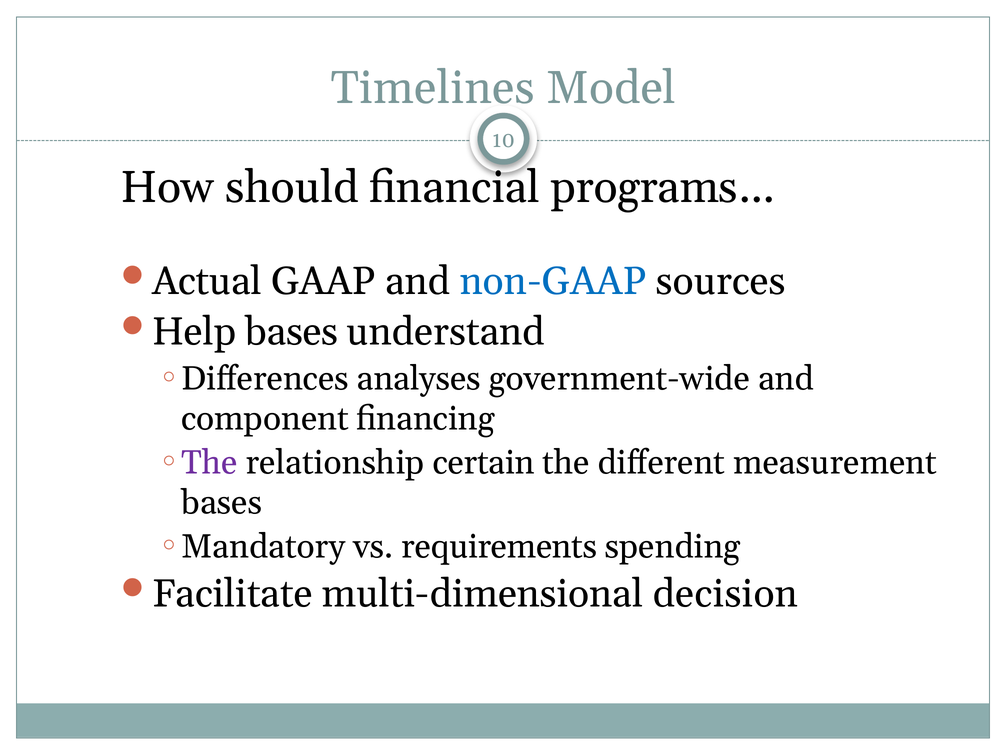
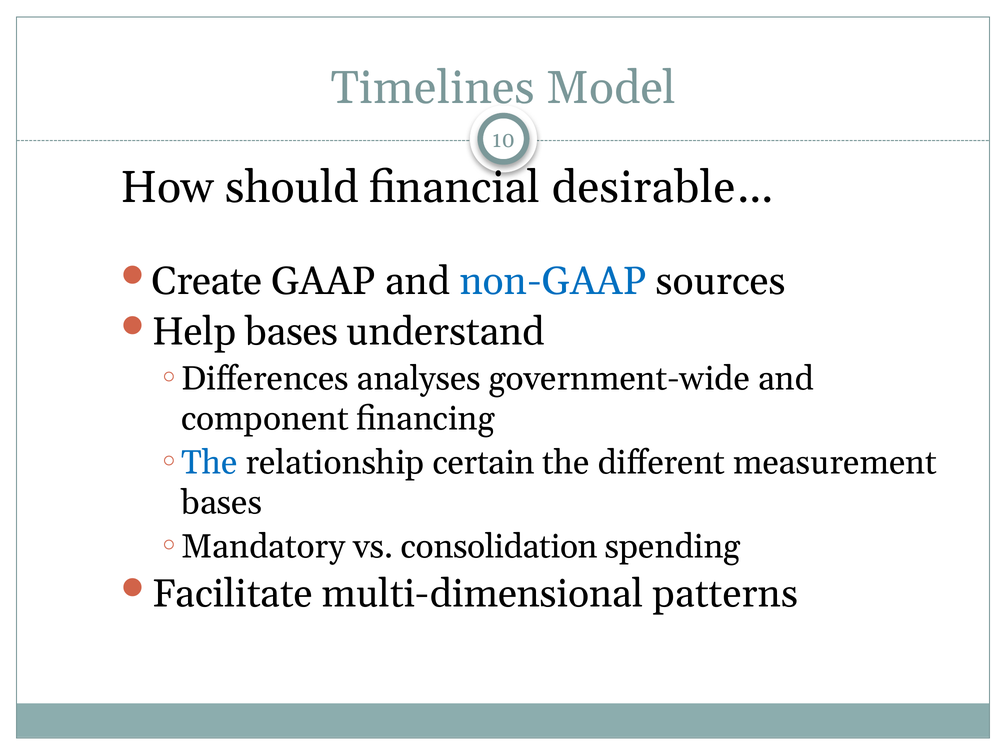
programs…: programs… -> desirable…
Actual: Actual -> Create
The at (209, 463) colour: purple -> blue
requirements: requirements -> consolidation
decision: decision -> patterns
